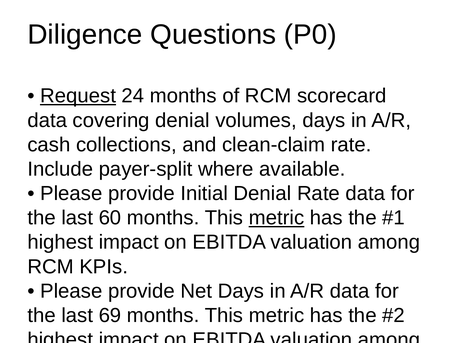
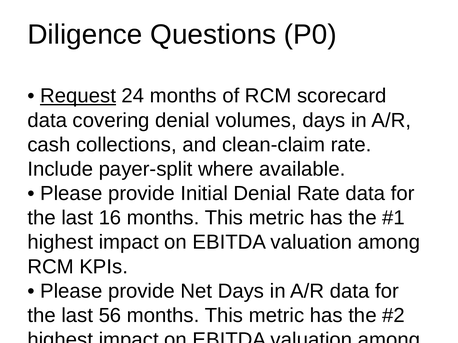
60: 60 -> 16
metric at (276, 218) underline: present -> none
69: 69 -> 56
